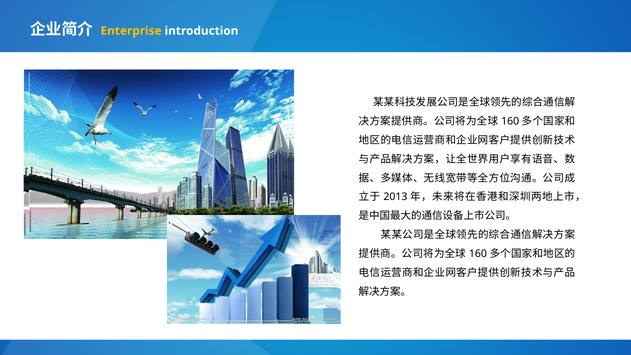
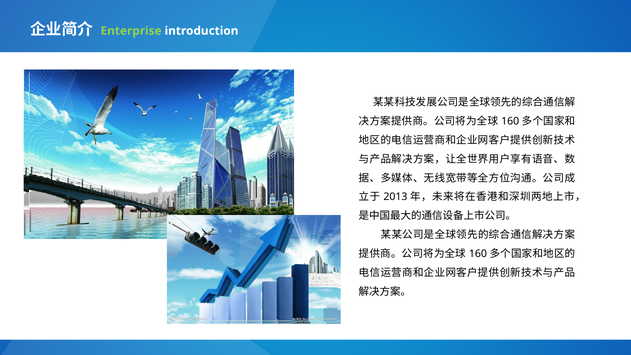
Enterprise colour: yellow -> light green
